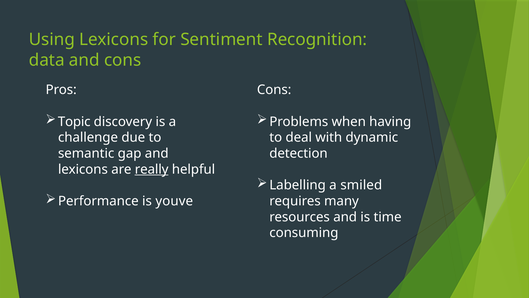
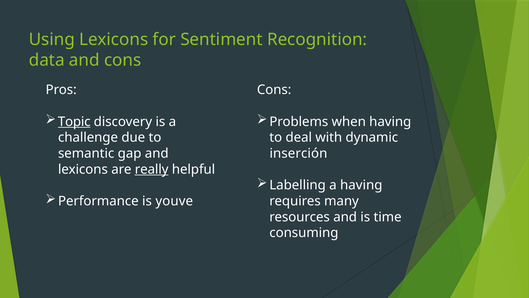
Topic underline: none -> present
detection: detection -> inserción
a smiled: smiled -> having
